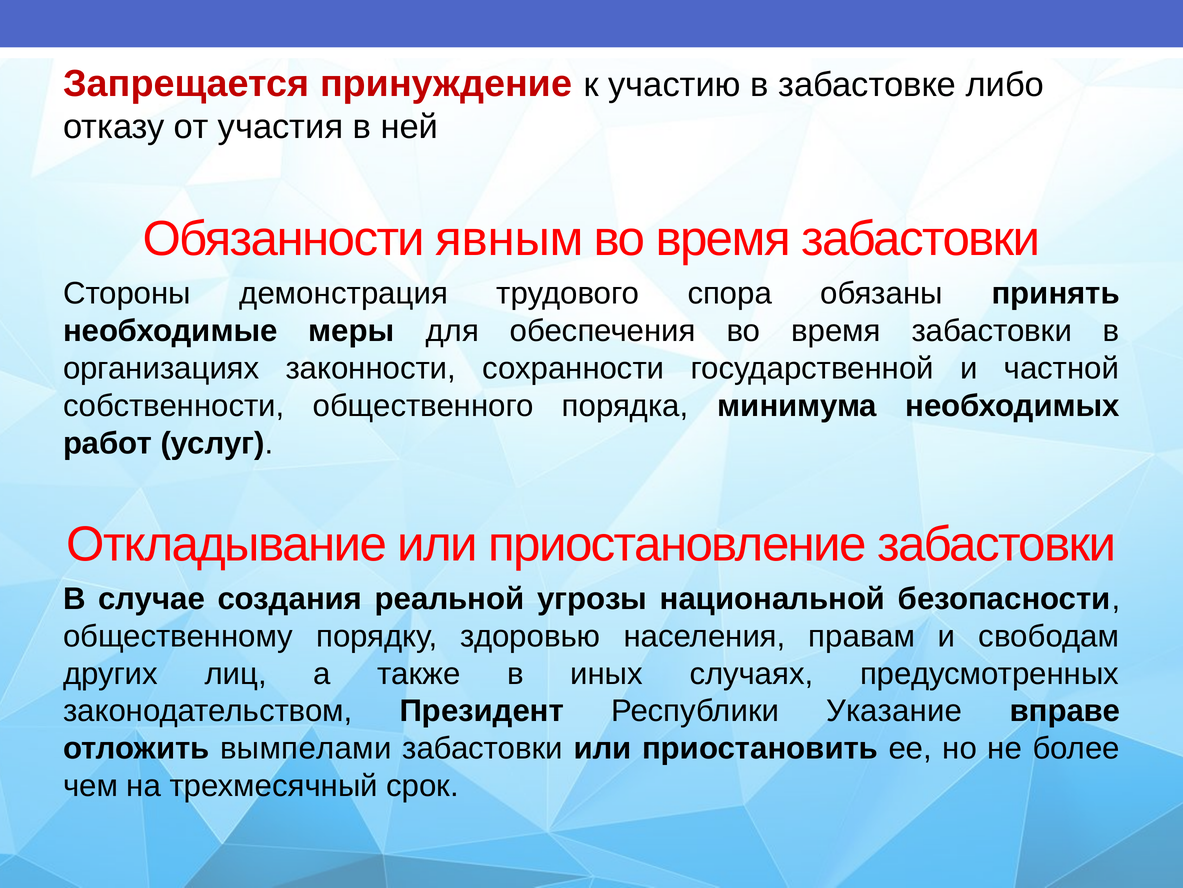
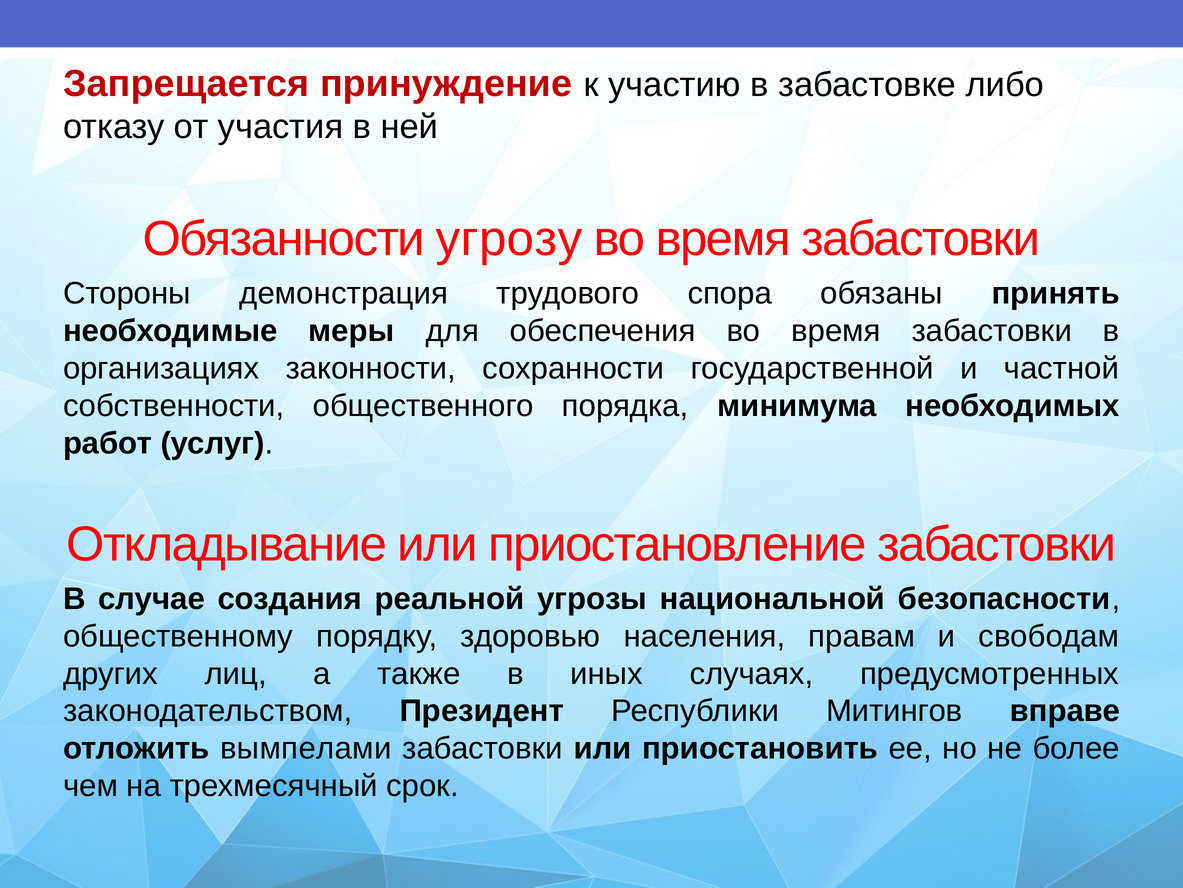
явным: явным -> угрозу
Указание: Указание -> Митингов
